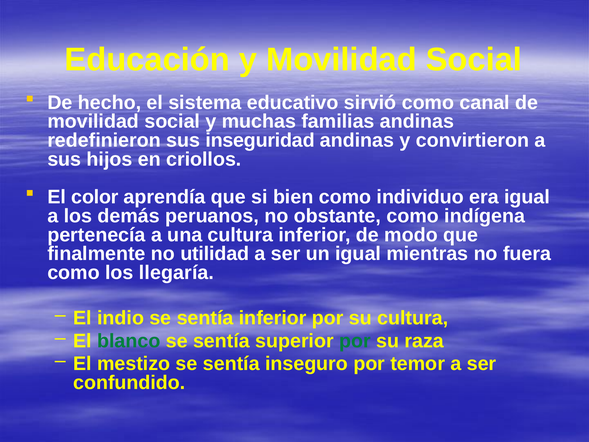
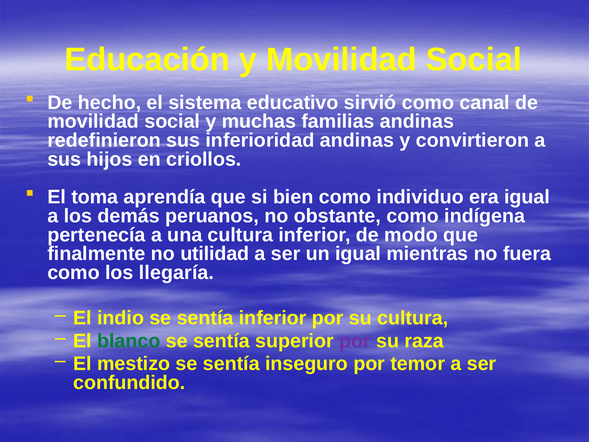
inseguridad: inseguridad -> inferioridad
color: color -> toma
por at (355, 341) colour: green -> purple
